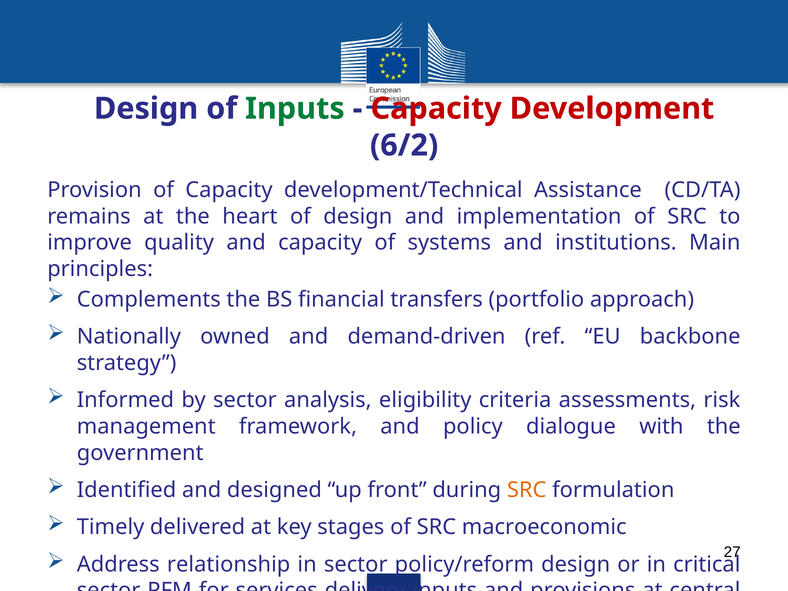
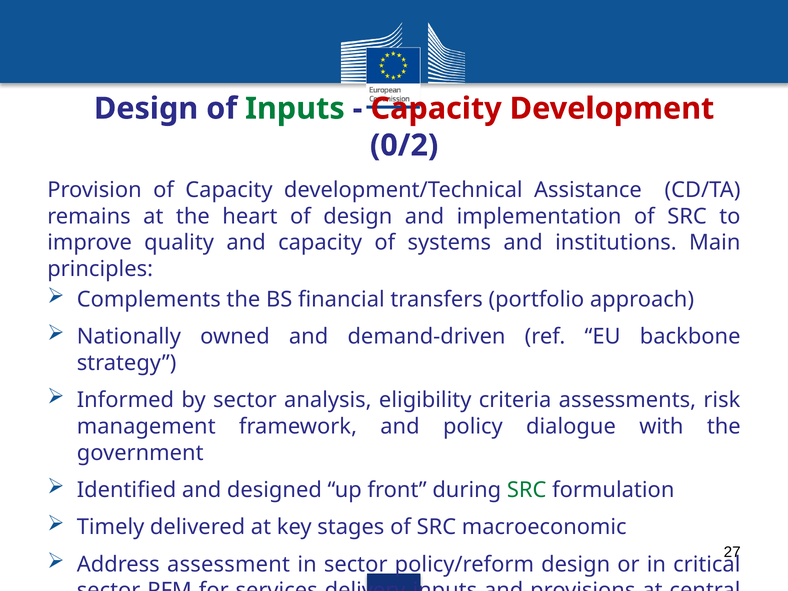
6/2: 6/2 -> 0/2
SRC at (527, 490) colour: orange -> green
relationship: relationship -> assessment
